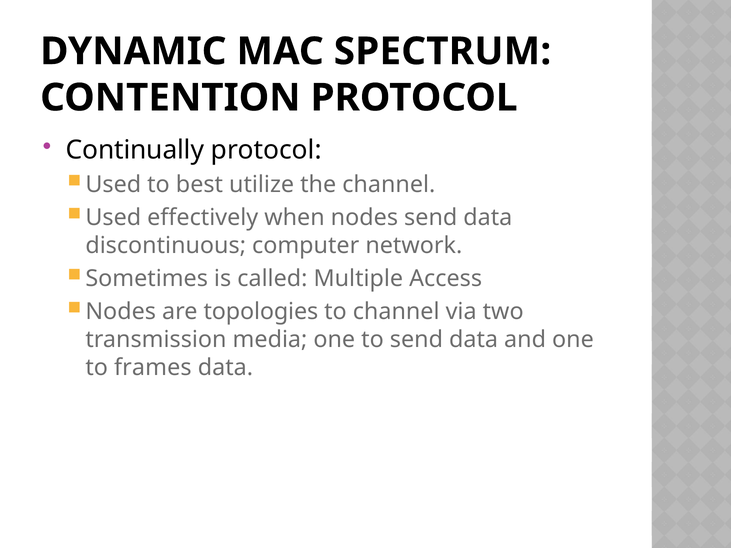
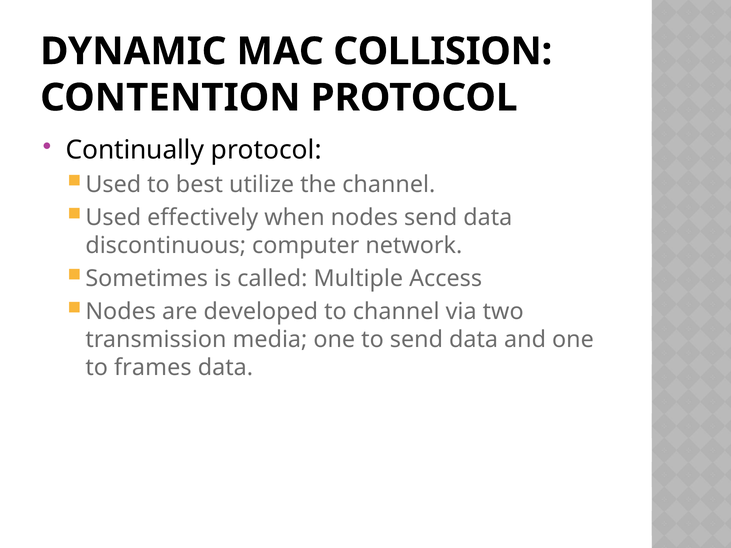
SPECTRUM: SPECTRUM -> COLLISION
topologies: topologies -> developed
